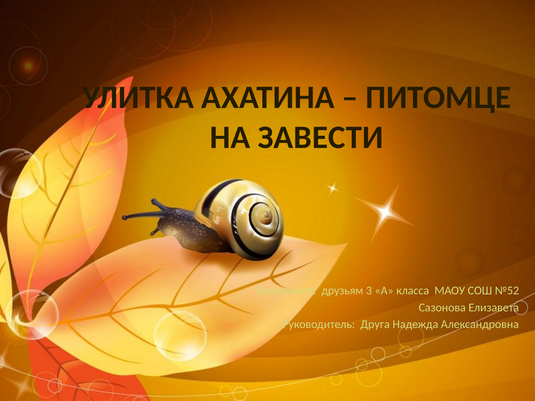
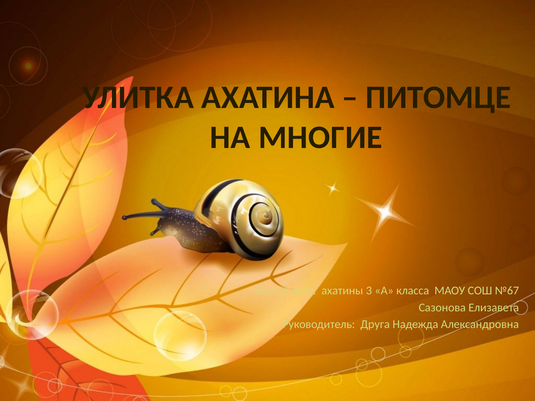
ЗАВЕСТИ: ЗАВЕСТИ -> МНОГИЕ
друзьям: друзьям -> ахатины
№52: №52 -> №67
